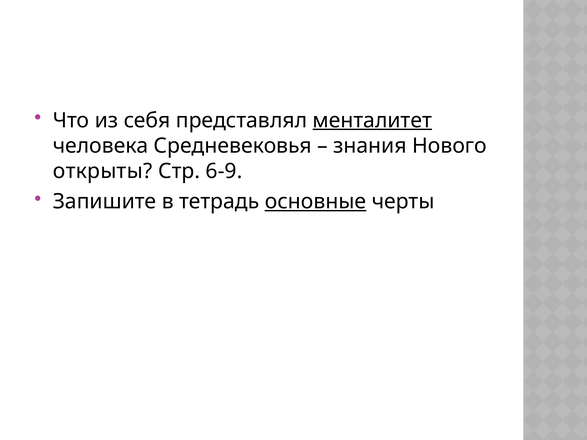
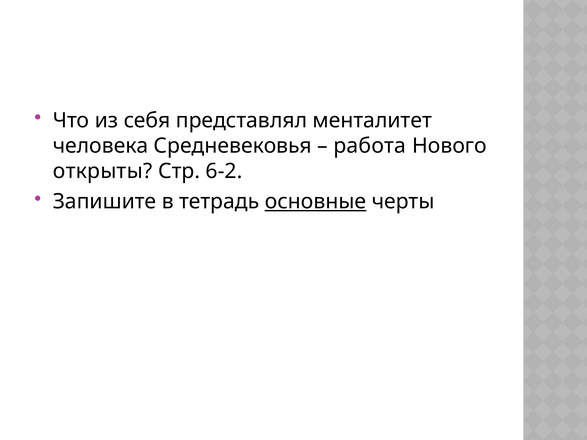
менталитет underline: present -> none
знания: знания -> работа
6-9: 6-9 -> 6-2
